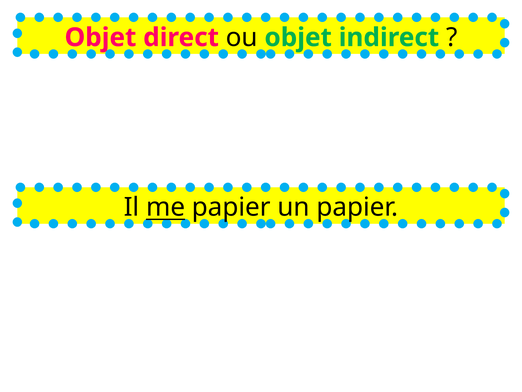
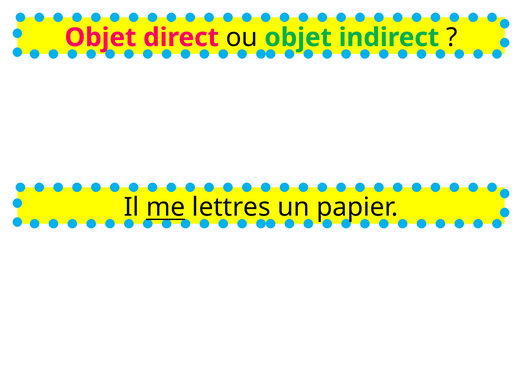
me papier: papier -> lettres
